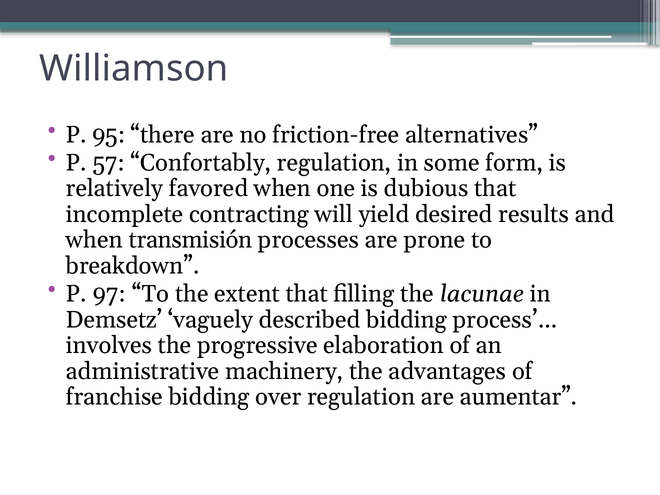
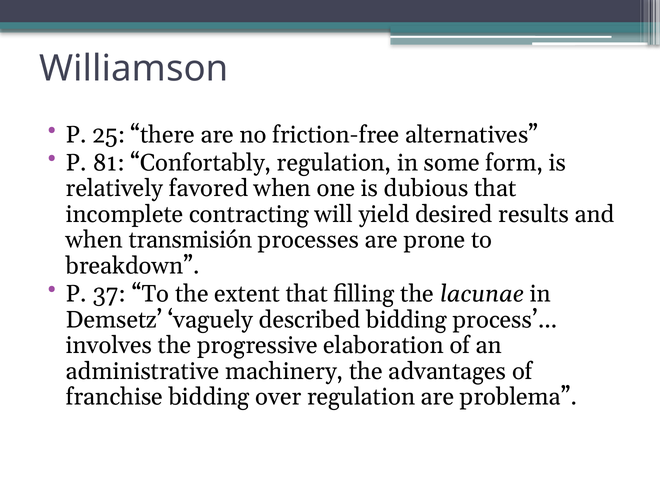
95: 95 -> 25
57: 57 -> 81
97: 97 -> 37
aumentar: aumentar -> problema
